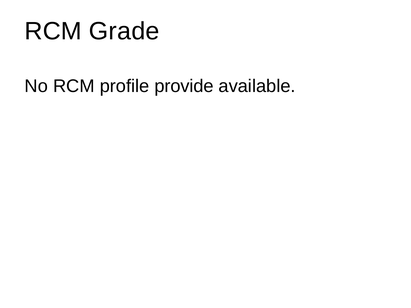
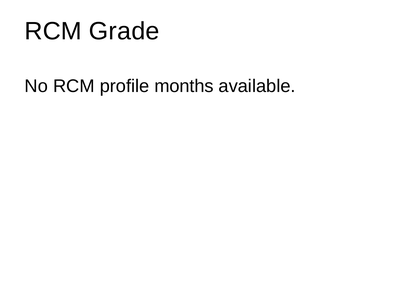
provide: provide -> months
